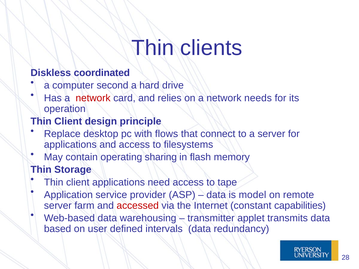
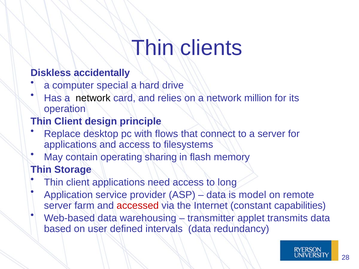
coordinated: coordinated -> accidentally
second: second -> special
network at (93, 98) colour: red -> black
needs: needs -> million
tape: tape -> long
